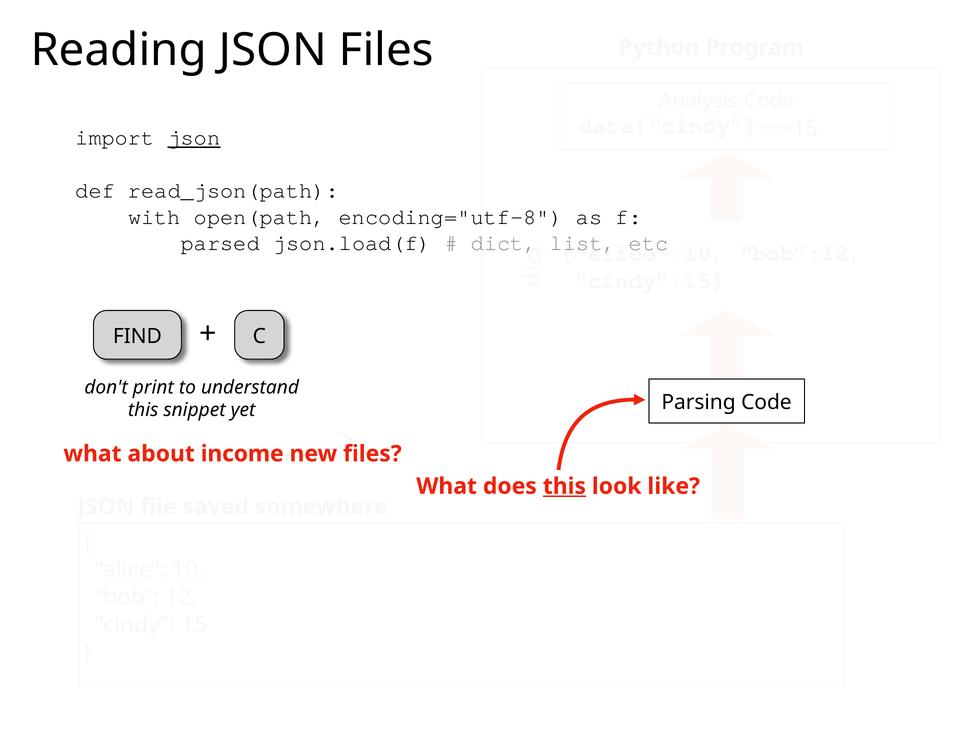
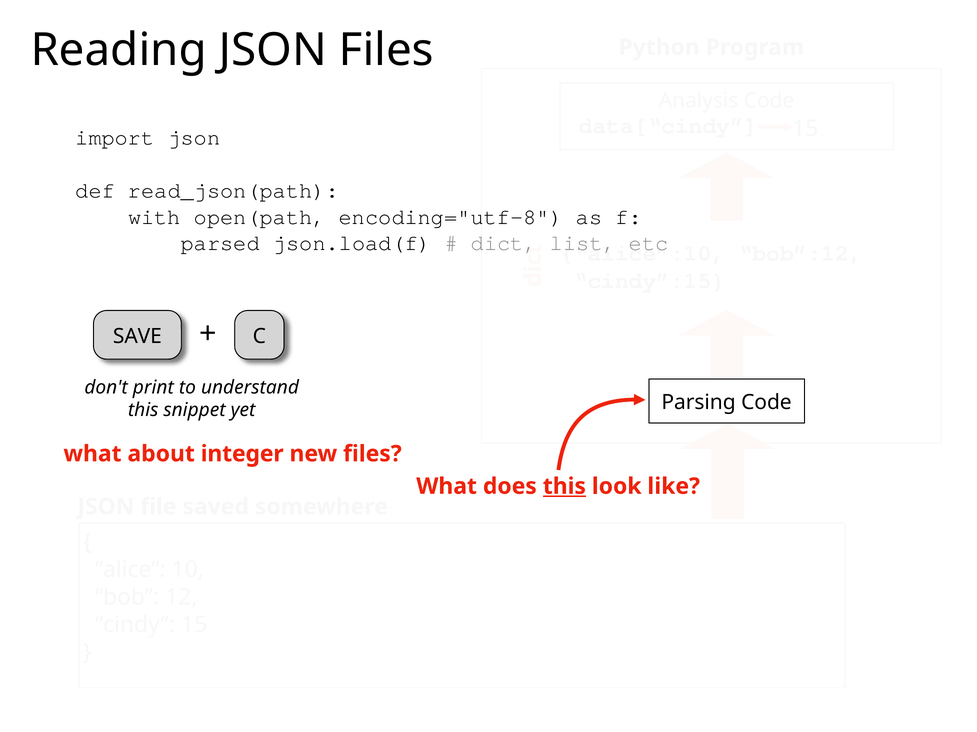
json at (194, 138) underline: present -> none
FIND: FIND -> SAVE
income: income -> integer
